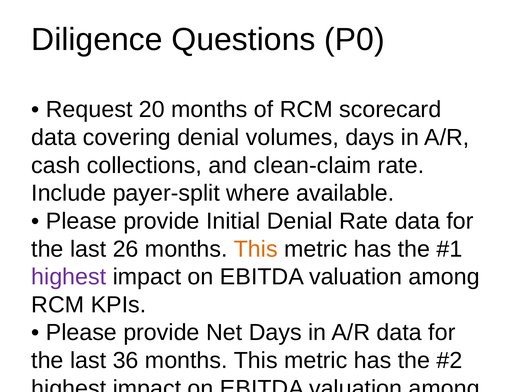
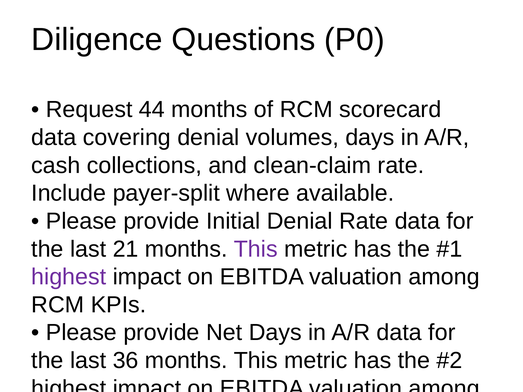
20: 20 -> 44
26: 26 -> 21
This at (256, 249) colour: orange -> purple
